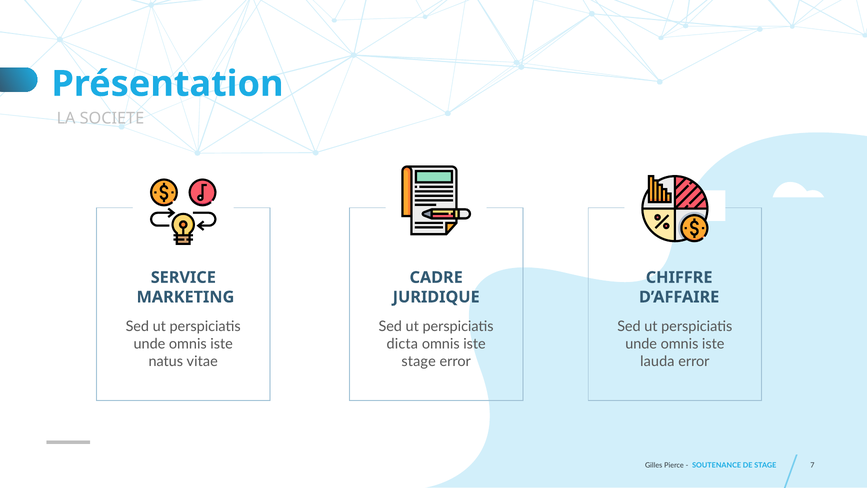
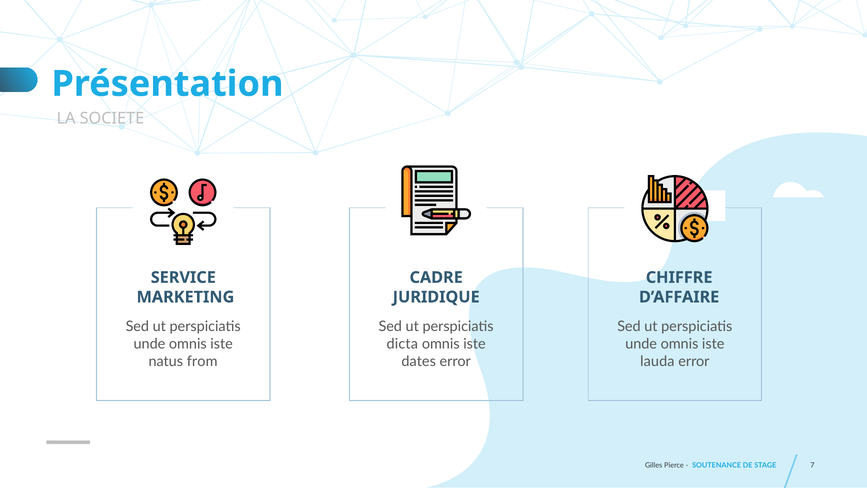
vitae: vitae -> from
stage at (419, 361): stage -> dates
